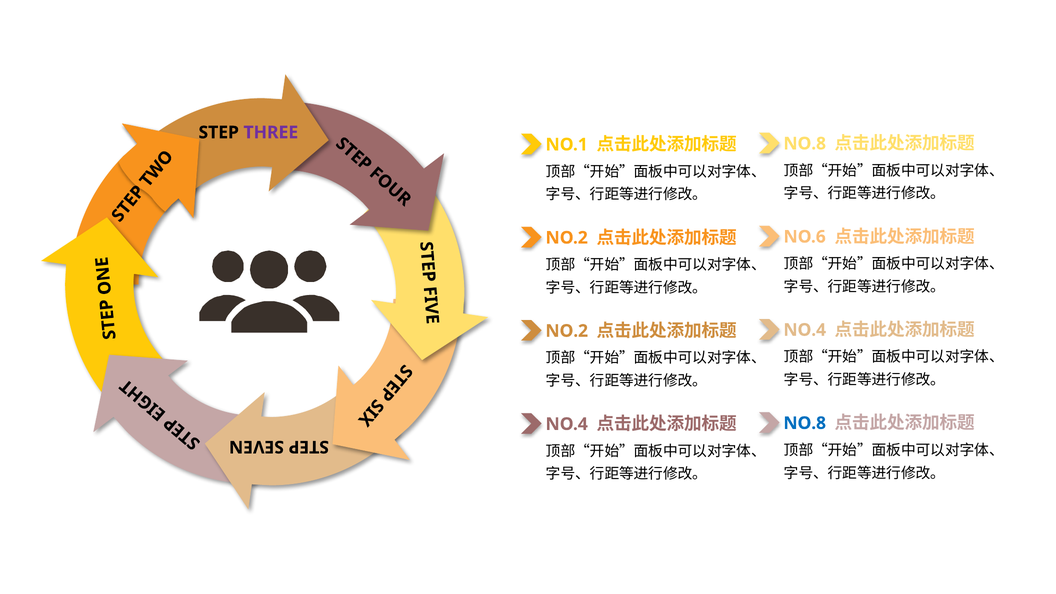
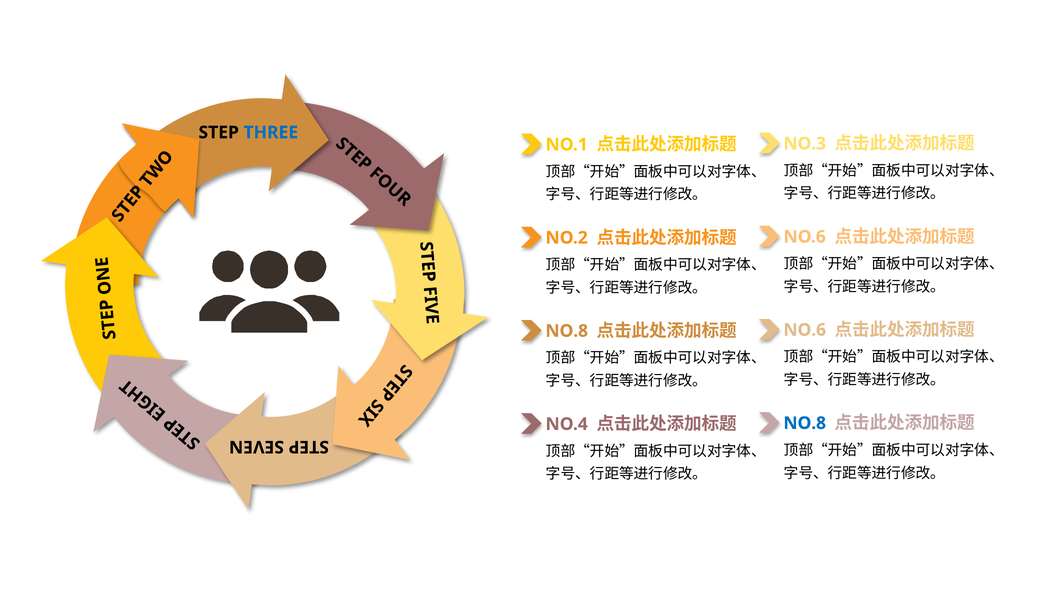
THREE colour: purple -> blue
NO.8 at (805, 144): NO.8 -> NO.3
NO.4 at (805, 330): NO.4 -> NO.6
NO.2 at (567, 331): NO.2 -> NO.8
